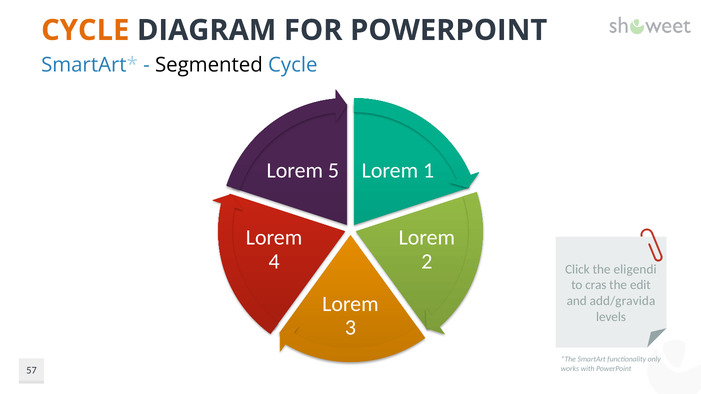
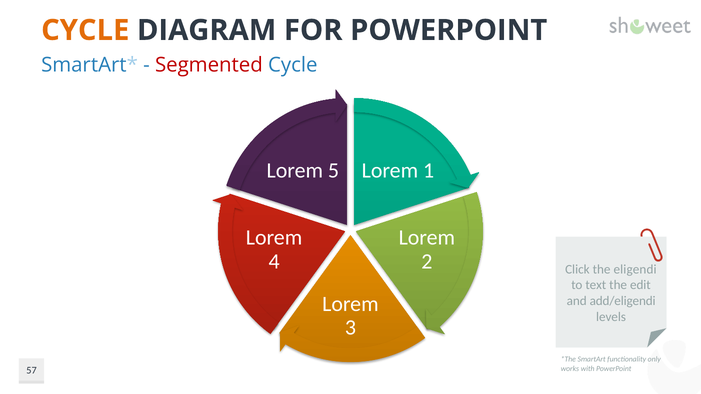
Segmented colour: black -> red
cras: cras -> text
add/gravida: add/gravida -> add/eligendi
